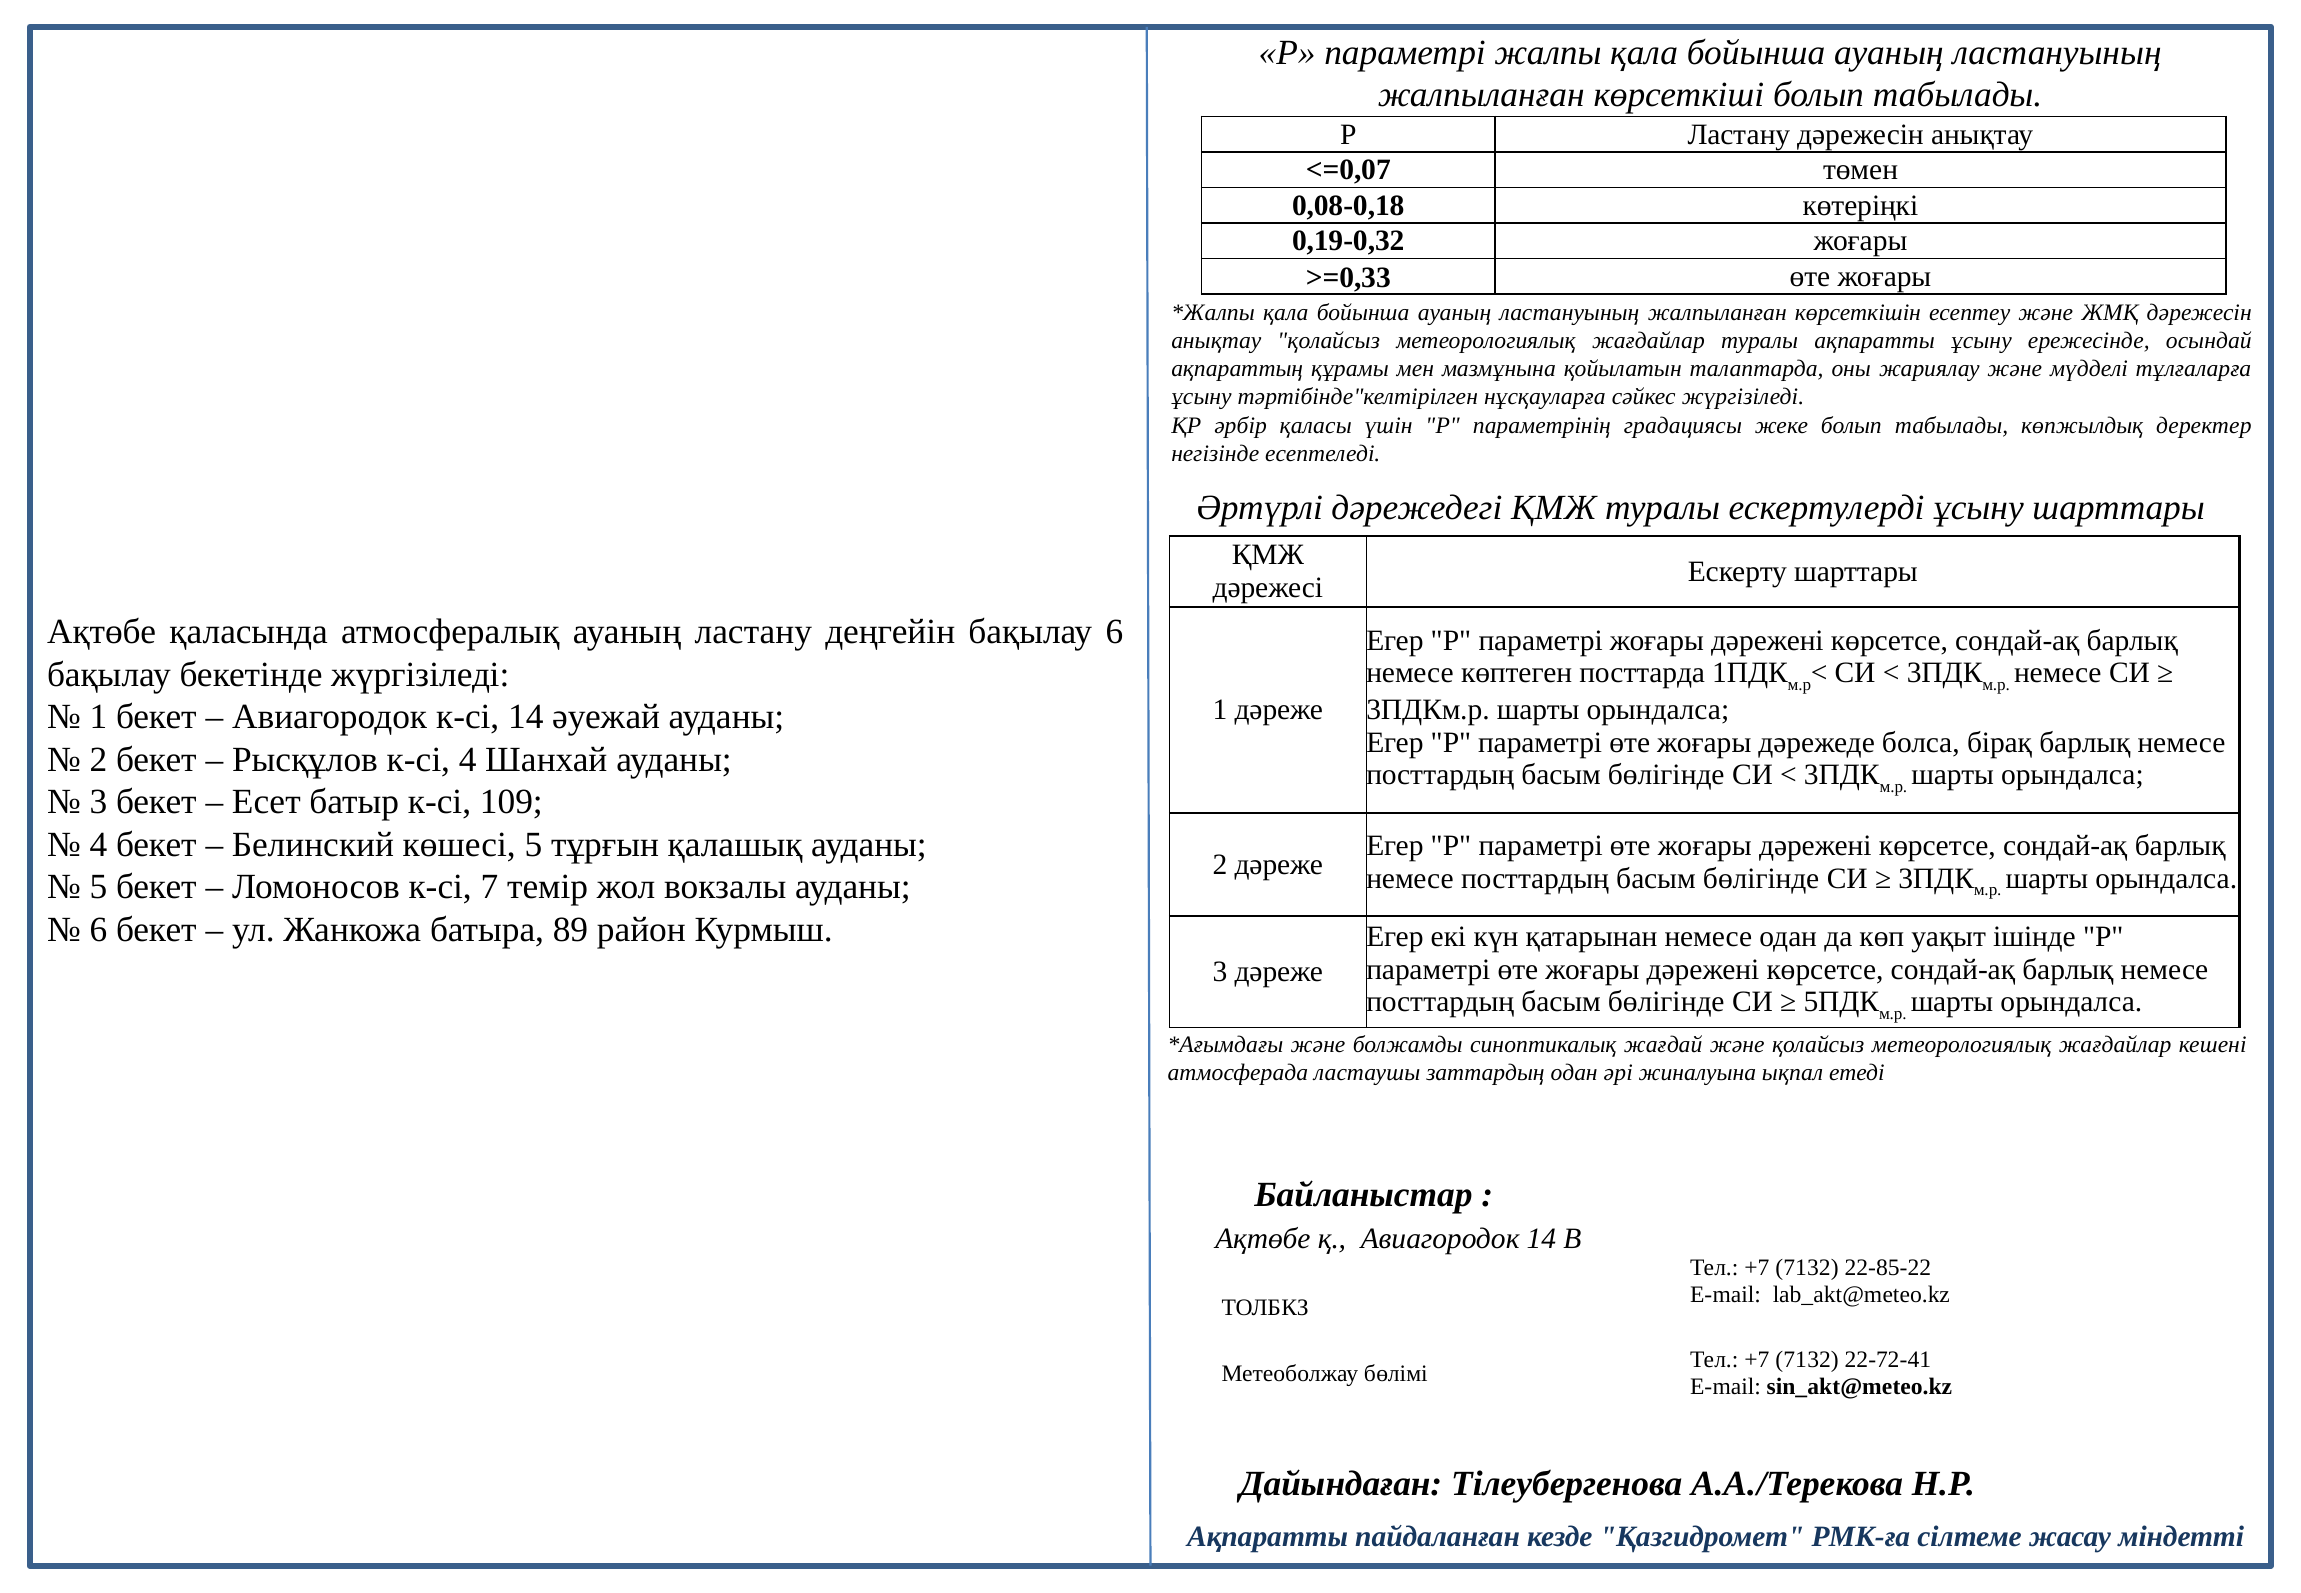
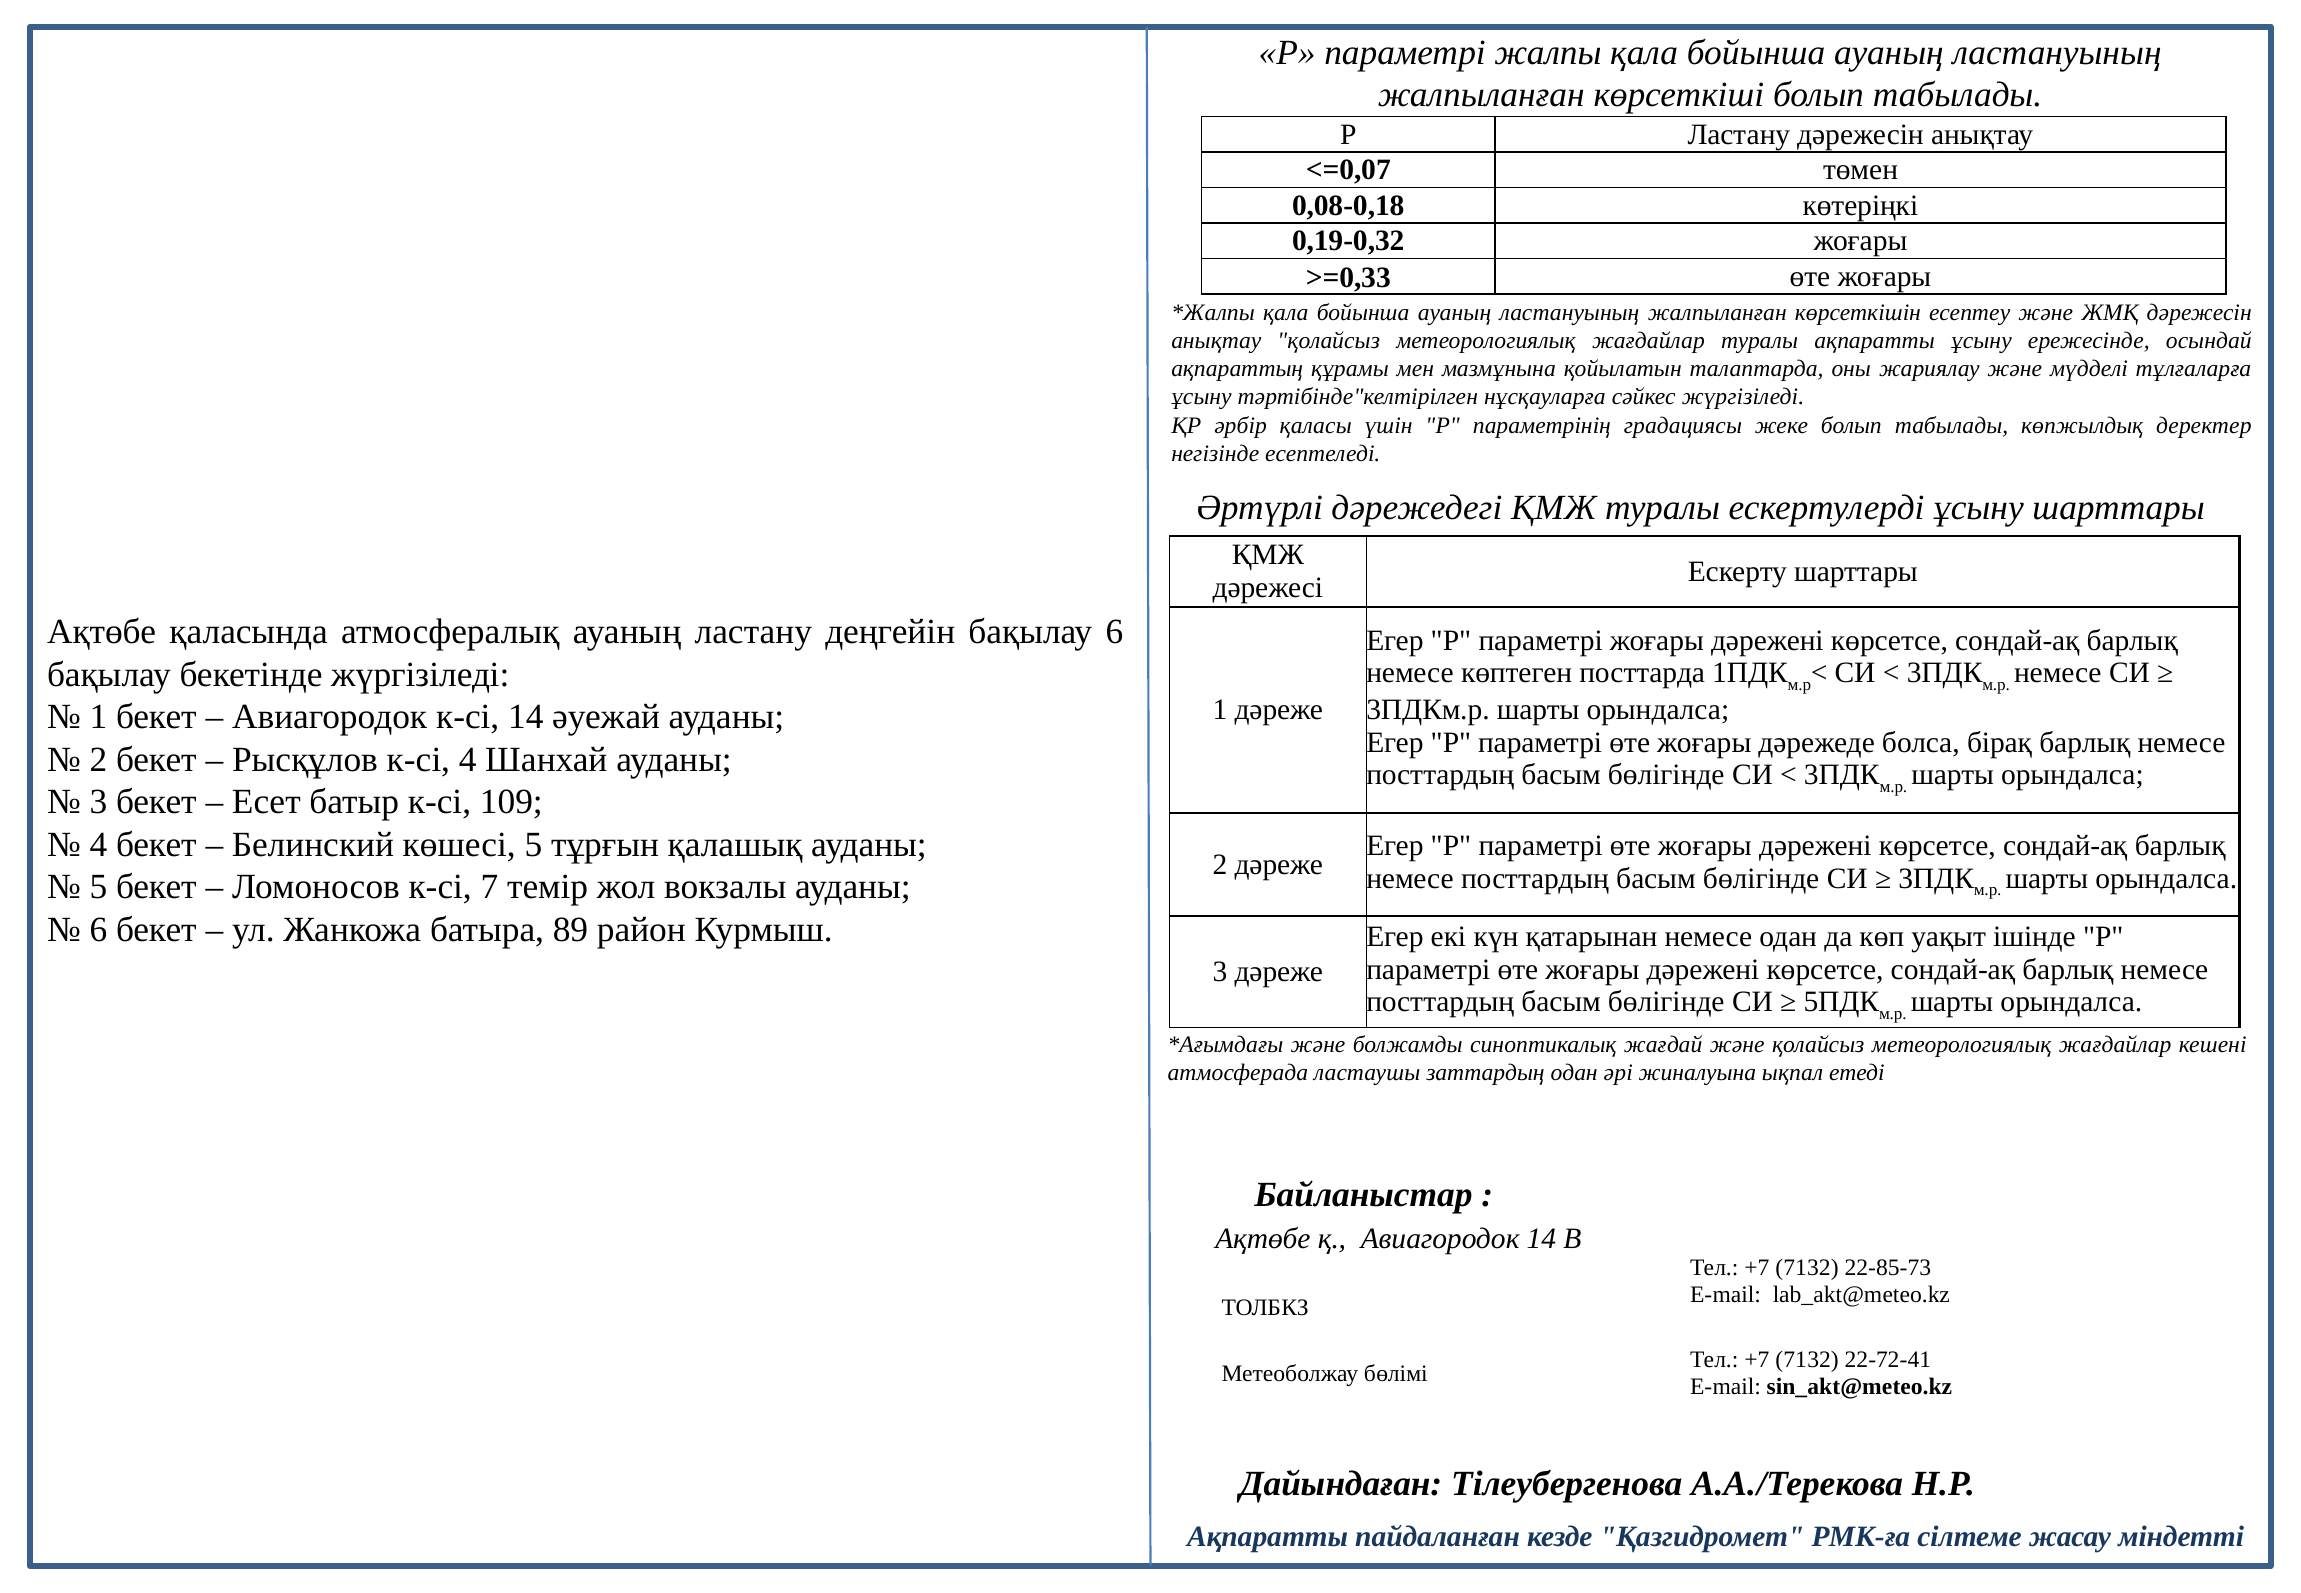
22-85-22: 22-85-22 -> 22-85-73
